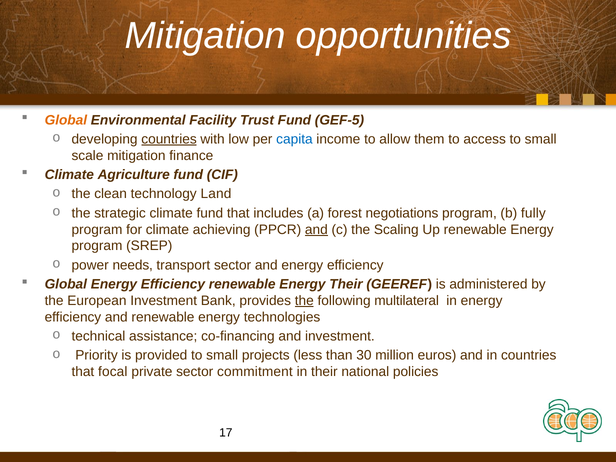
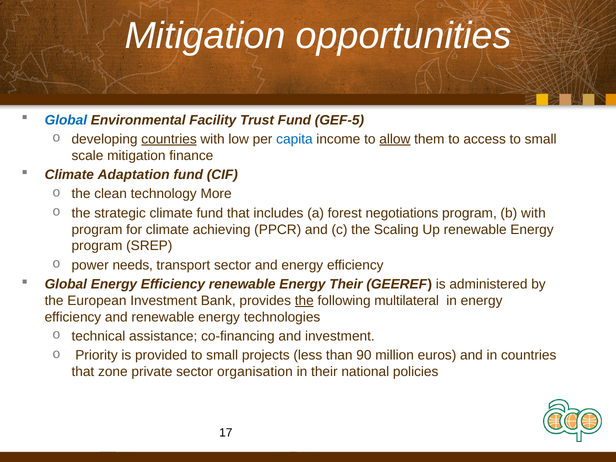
Global at (66, 120) colour: orange -> blue
allow underline: none -> present
Agriculture: Agriculture -> Adaptation
Land: Land -> More
b fully: fully -> with
and at (316, 230) underline: present -> none
30: 30 -> 90
focal: focal -> zone
commitment: commitment -> organisation
